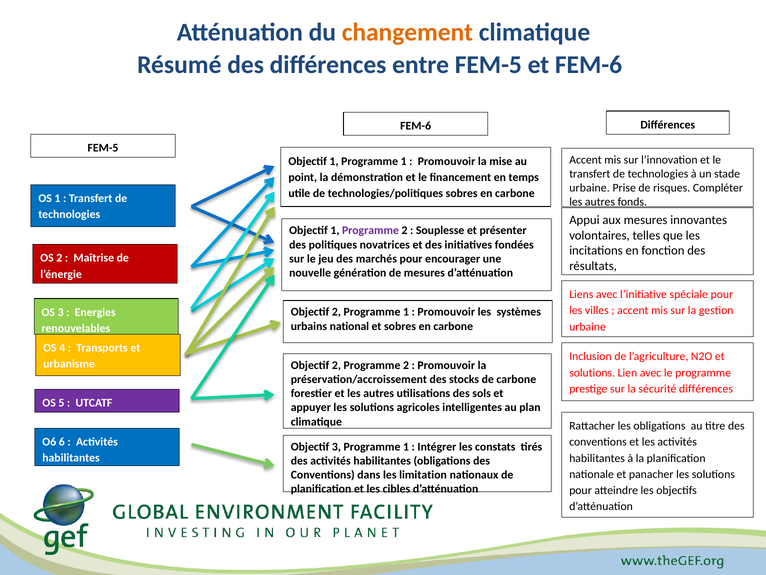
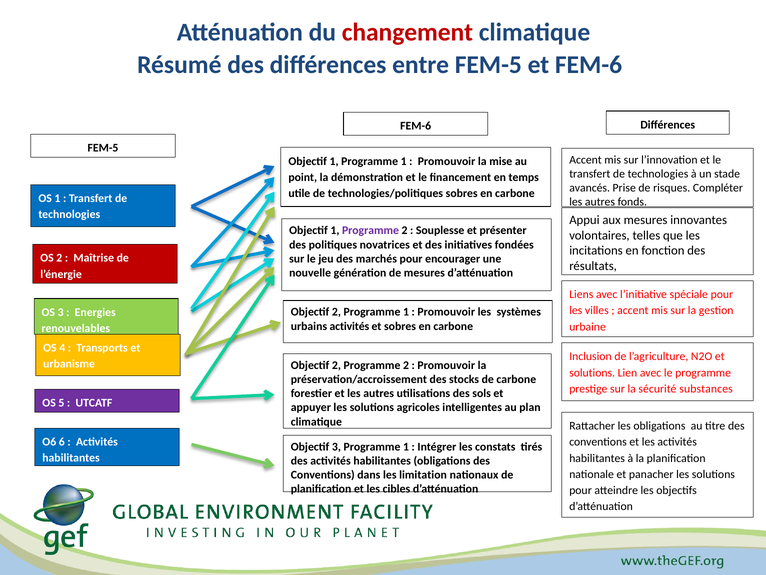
changement colour: orange -> red
urbaine at (590, 188): urbaine -> avancés
urbains national: national -> activités
sécurité différences: différences -> substances
